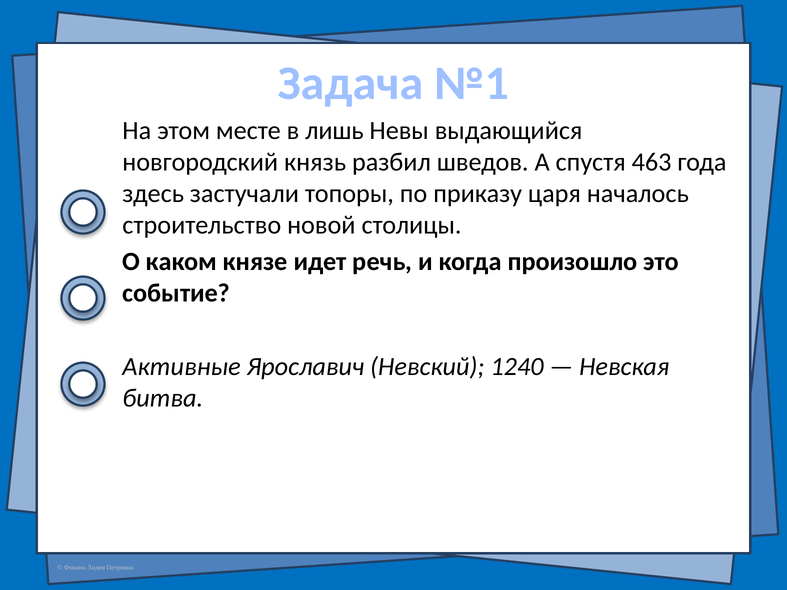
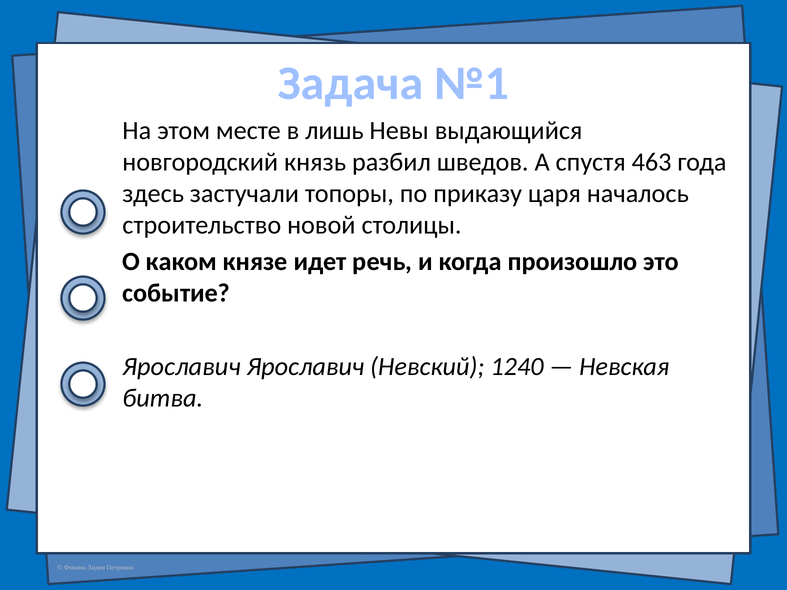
Активные at (182, 367): Активные -> Ярославич
